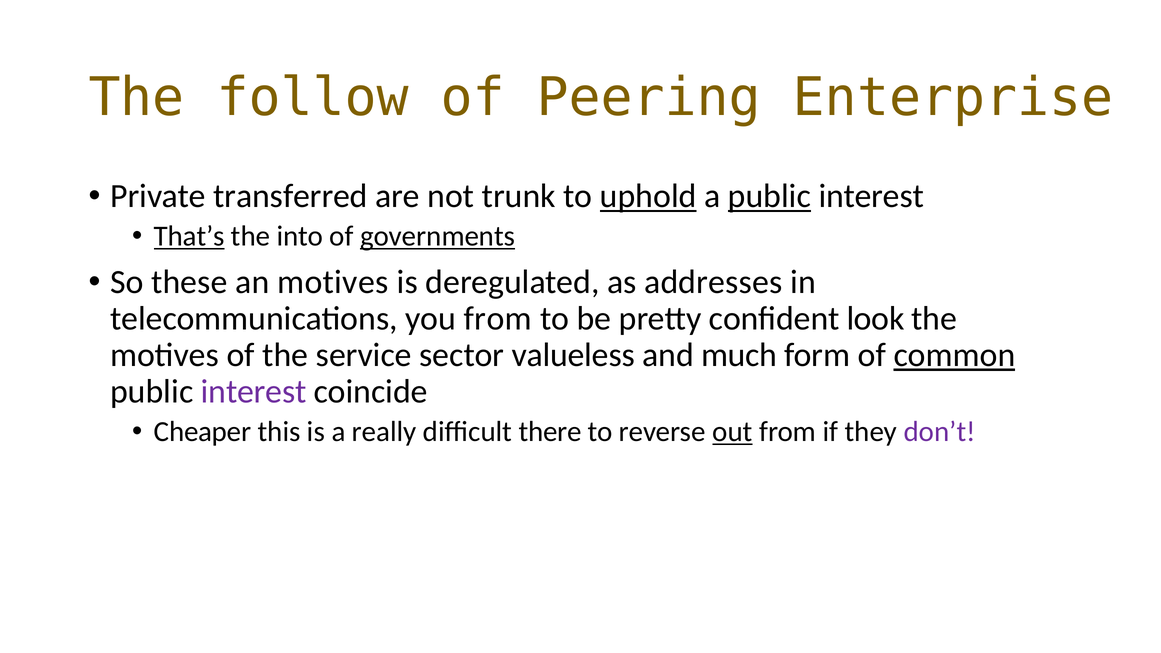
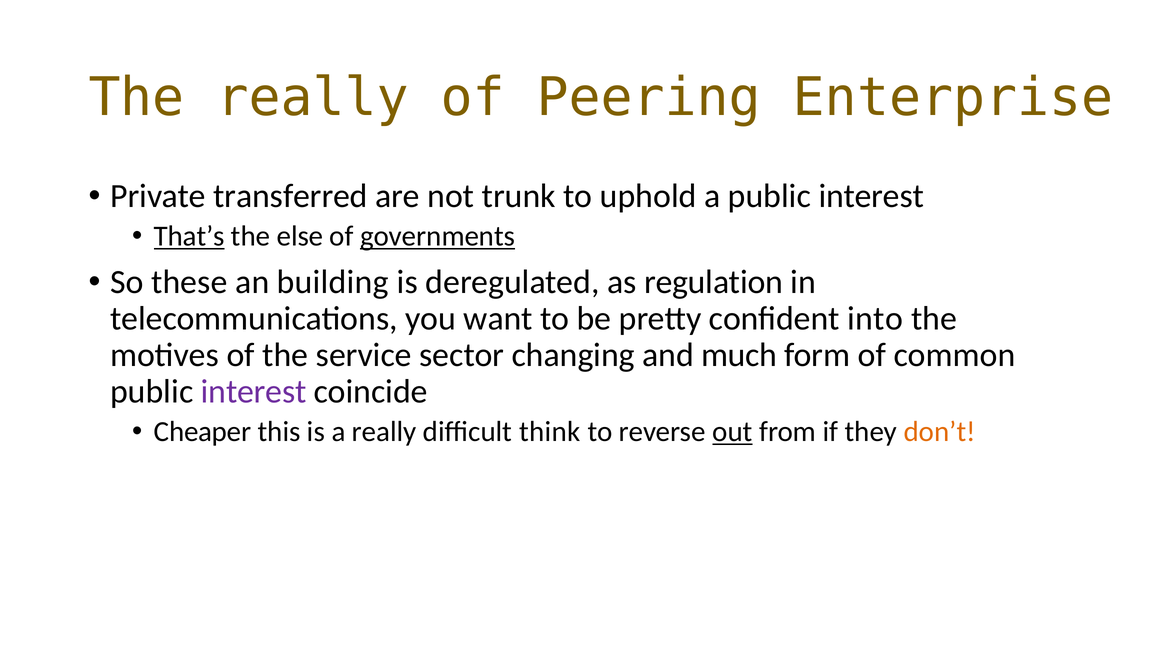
The follow: follow -> really
uphold underline: present -> none
public at (769, 196) underline: present -> none
into: into -> else
an motives: motives -> building
addresses: addresses -> regulation
you from: from -> want
look: look -> into
valueless: valueless -> changing
common underline: present -> none
there: there -> think
don’t colour: purple -> orange
